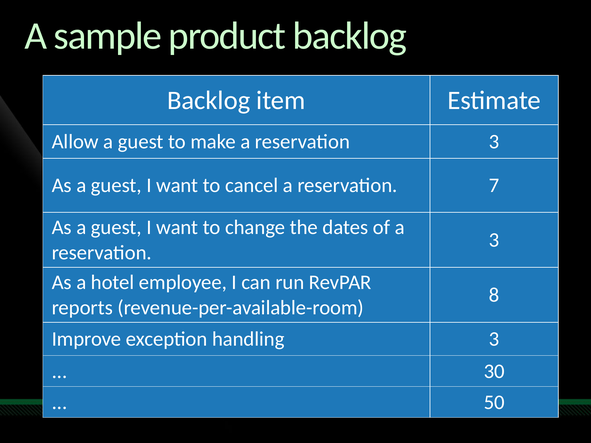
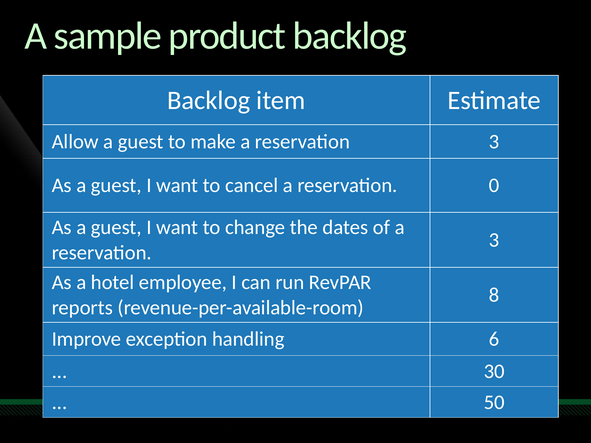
7: 7 -> 0
handling 3: 3 -> 6
